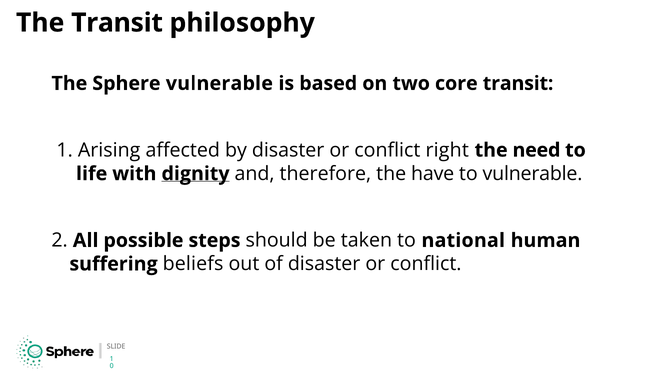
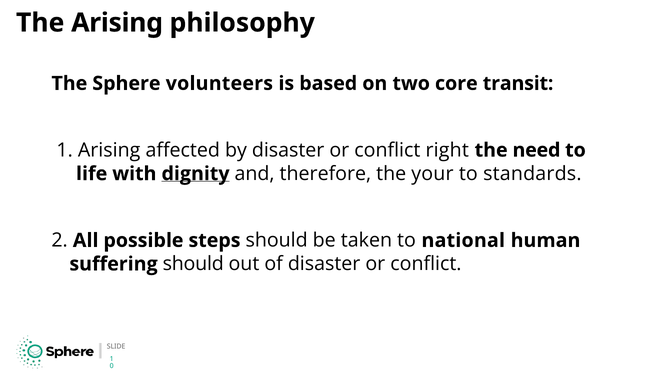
The Transit: Transit -> Arising
Sphere vulnerable: vulnerable -> volunteers
have: have -> your
to vulnerable: vulnerable -> standards
suffering beliefs: beliefs -> should
